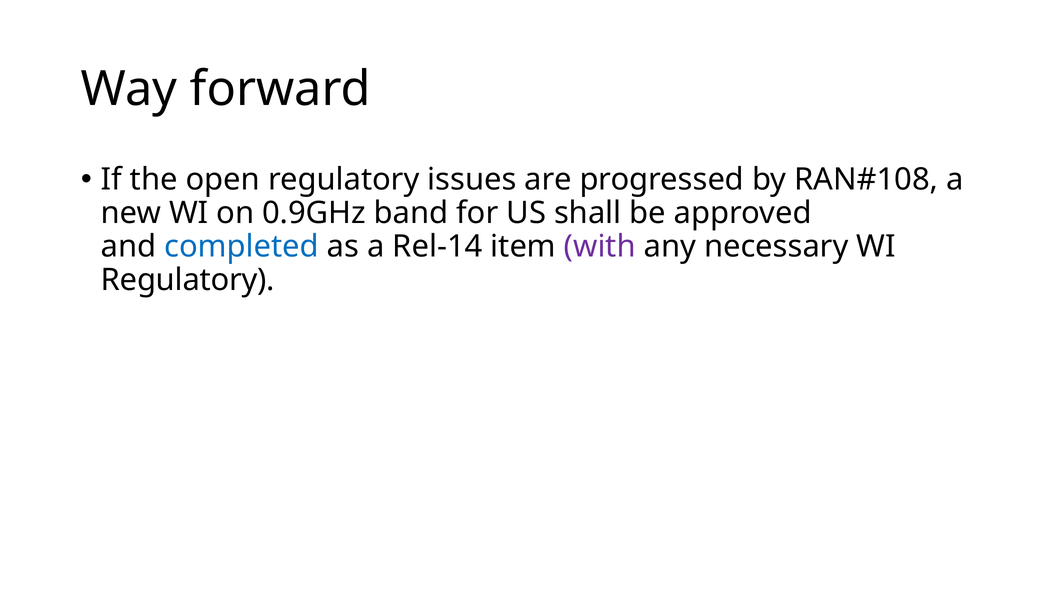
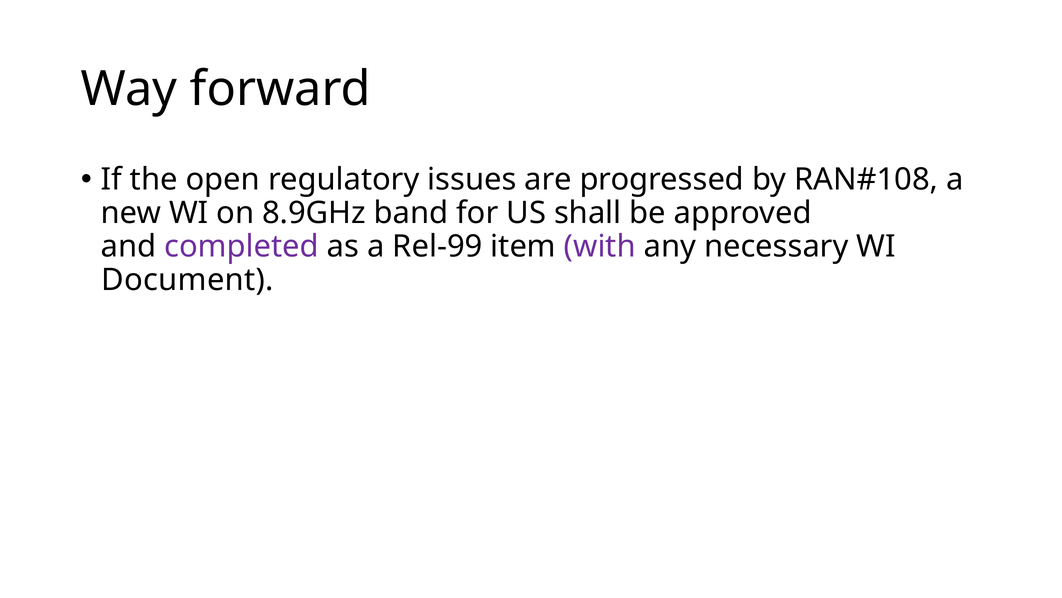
0.9GHz: 0.9GHz -> 8.9GHz
completed colour: blue -> purple
Rel-14: Rel-14 -> Rel-99
Regulatory at (188, 280): Regulatory -> Document
